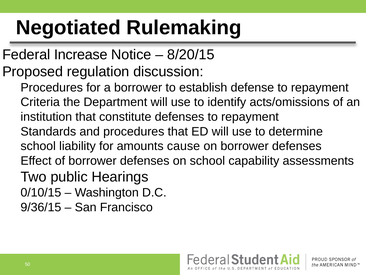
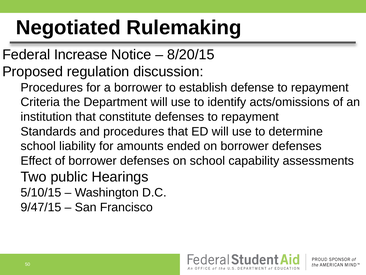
cause: cause -> ended
0/10/15: 0/10/15 -> 5/10/15
9/36/15: 9/36/15 -> 9/47/15
